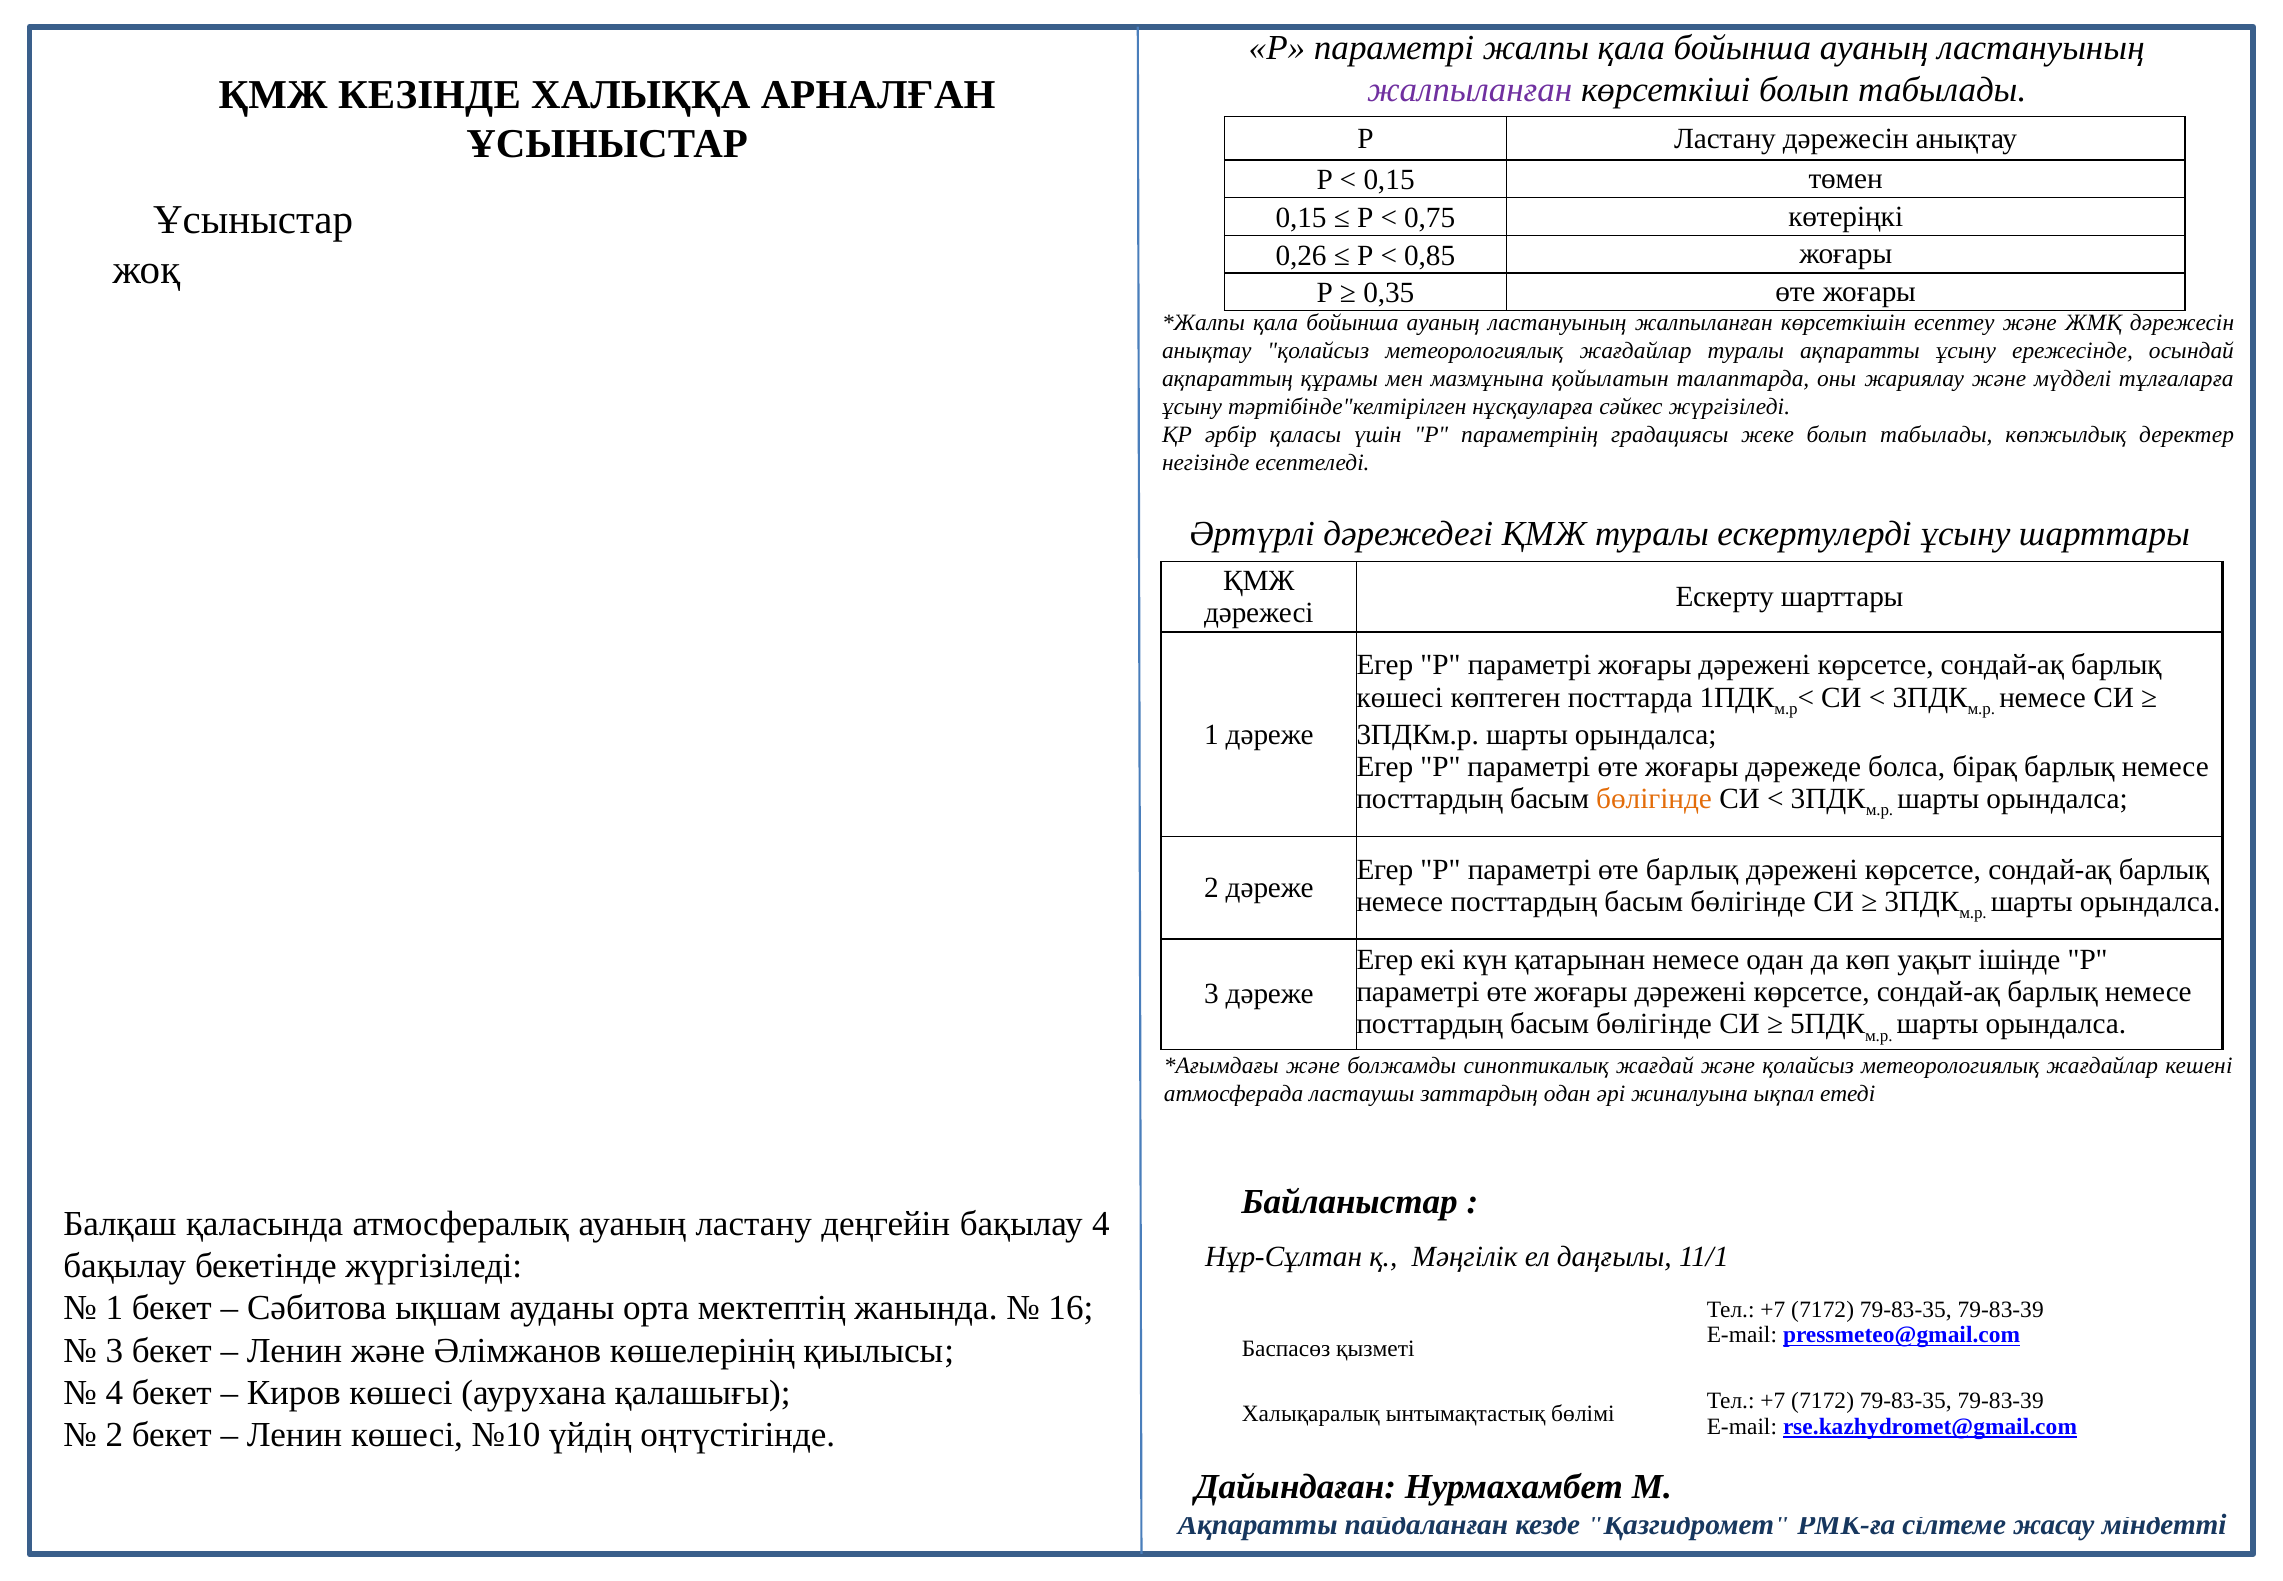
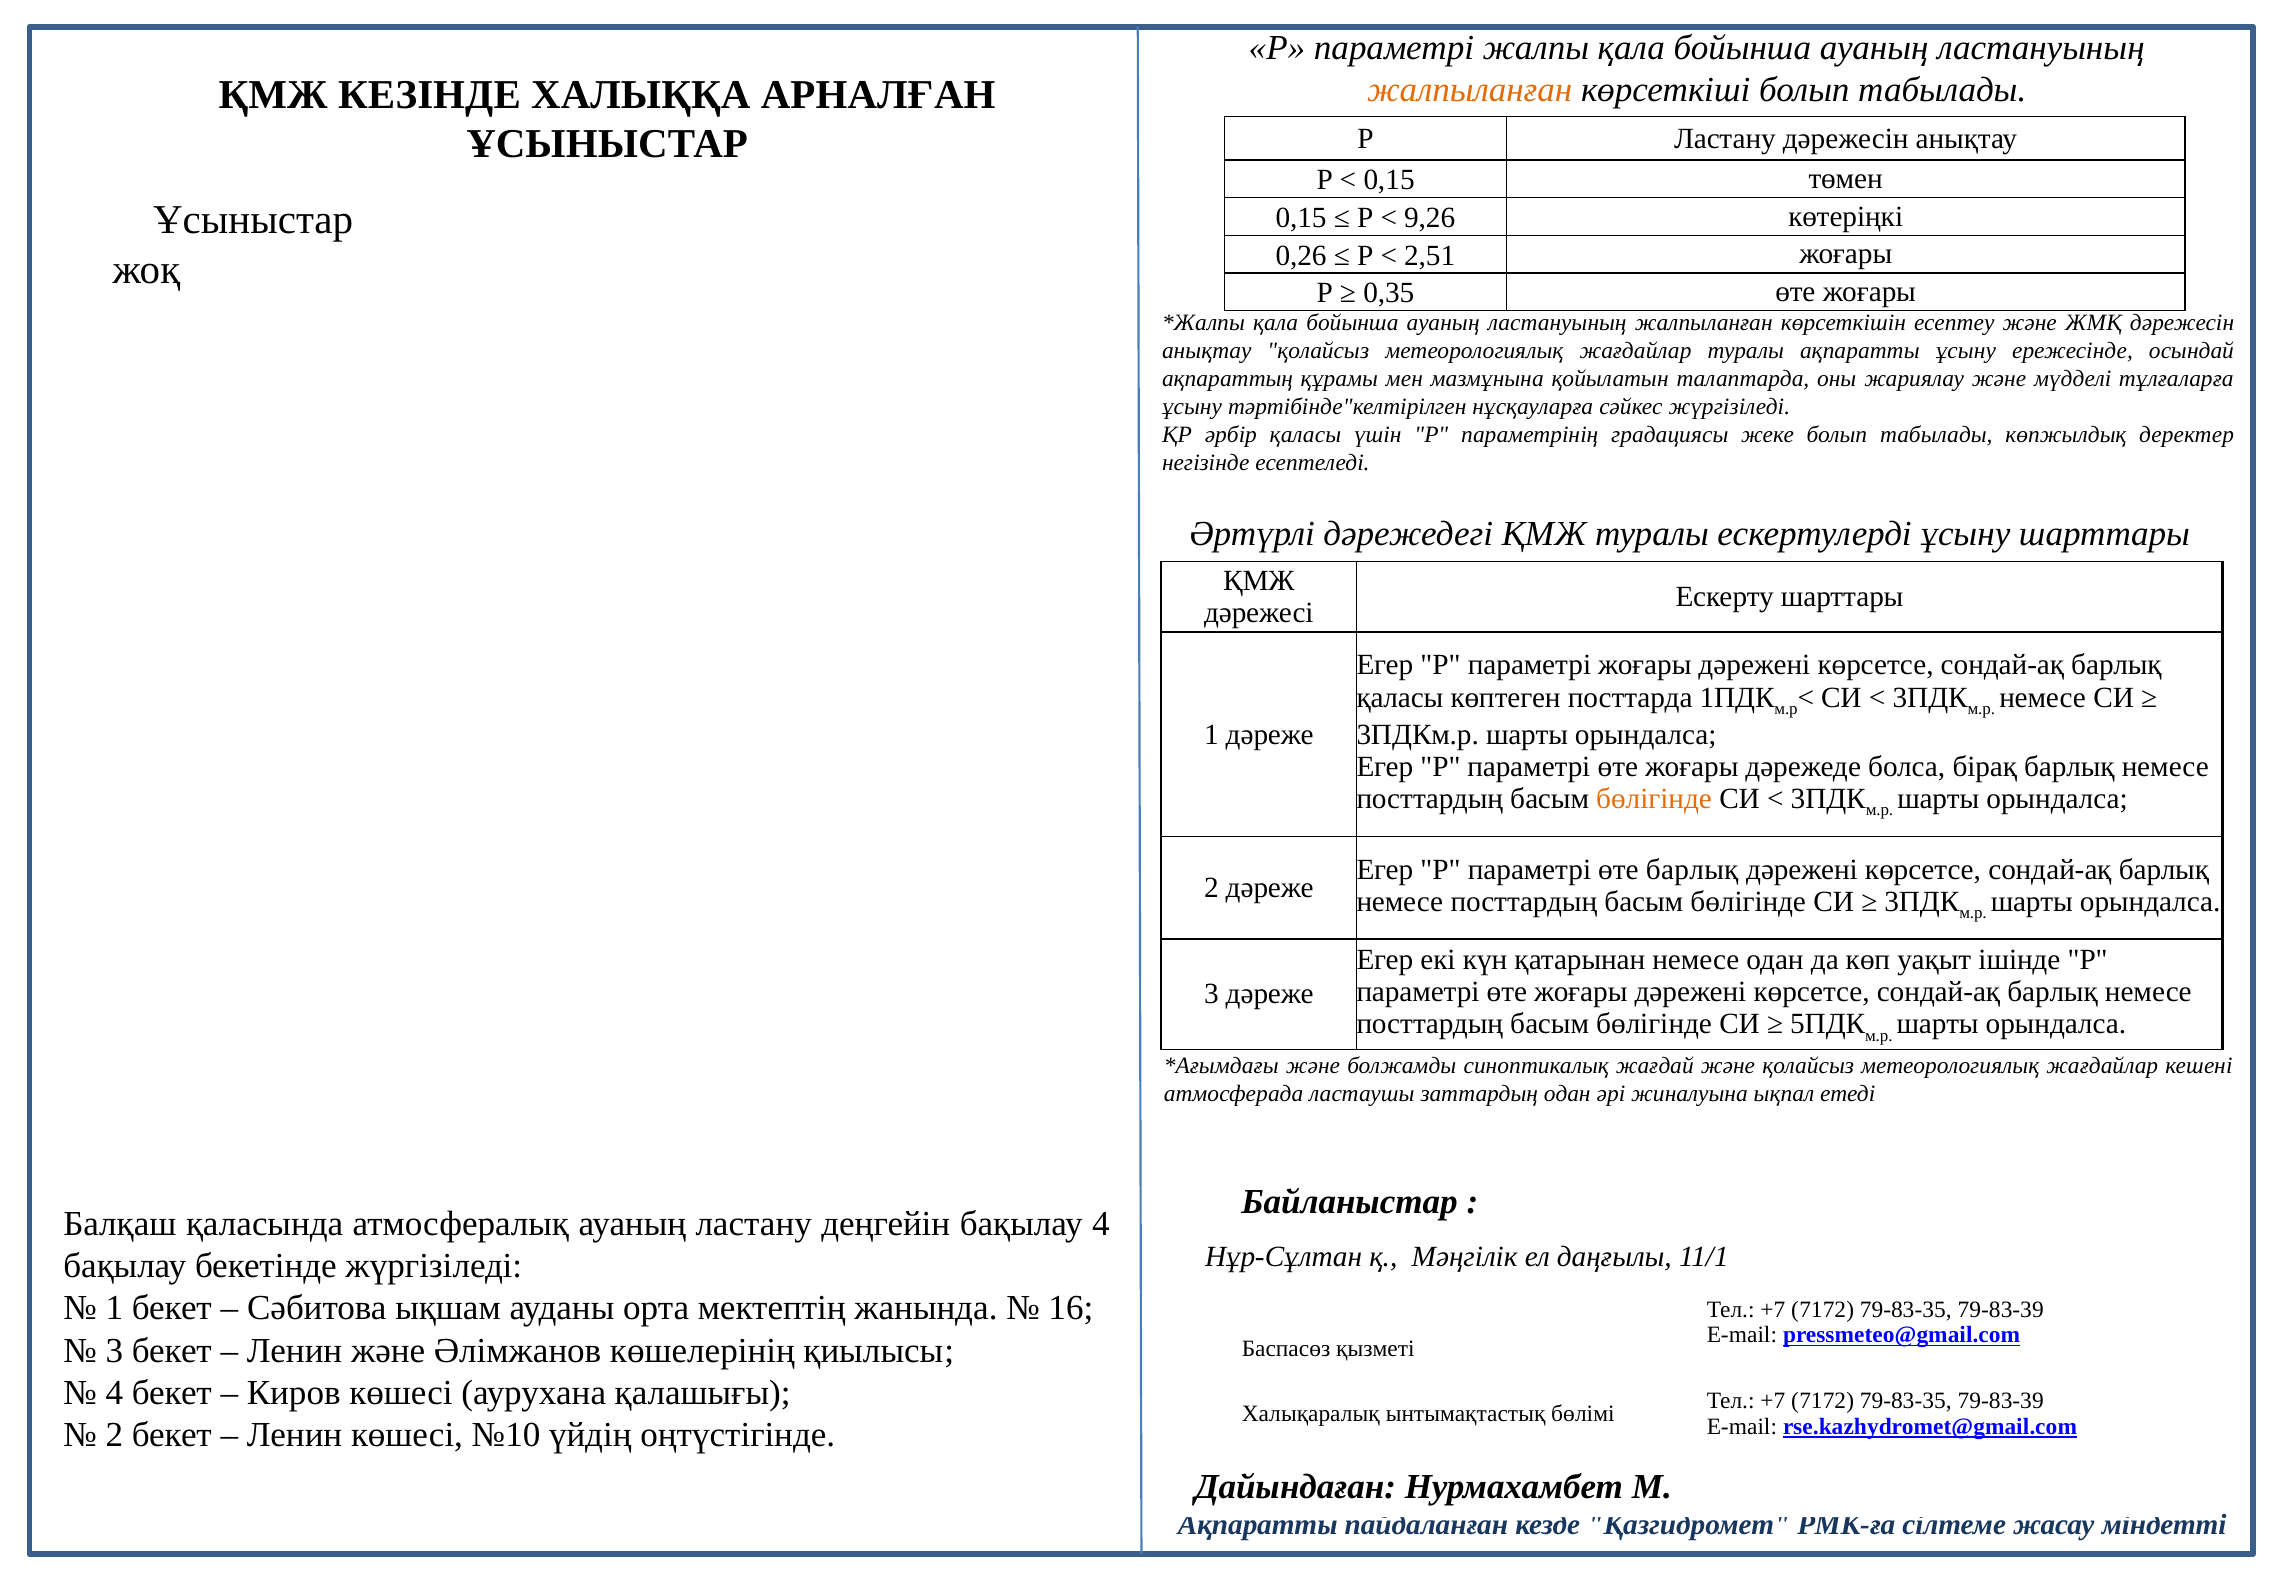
жалпыланған at (1470, 90) colour: purple -> orange
0,75: 0,75 -> 9,26
0,85: 0,85 -> 2,51
көшесі at (1400, 697): көшесі -> қаласы
